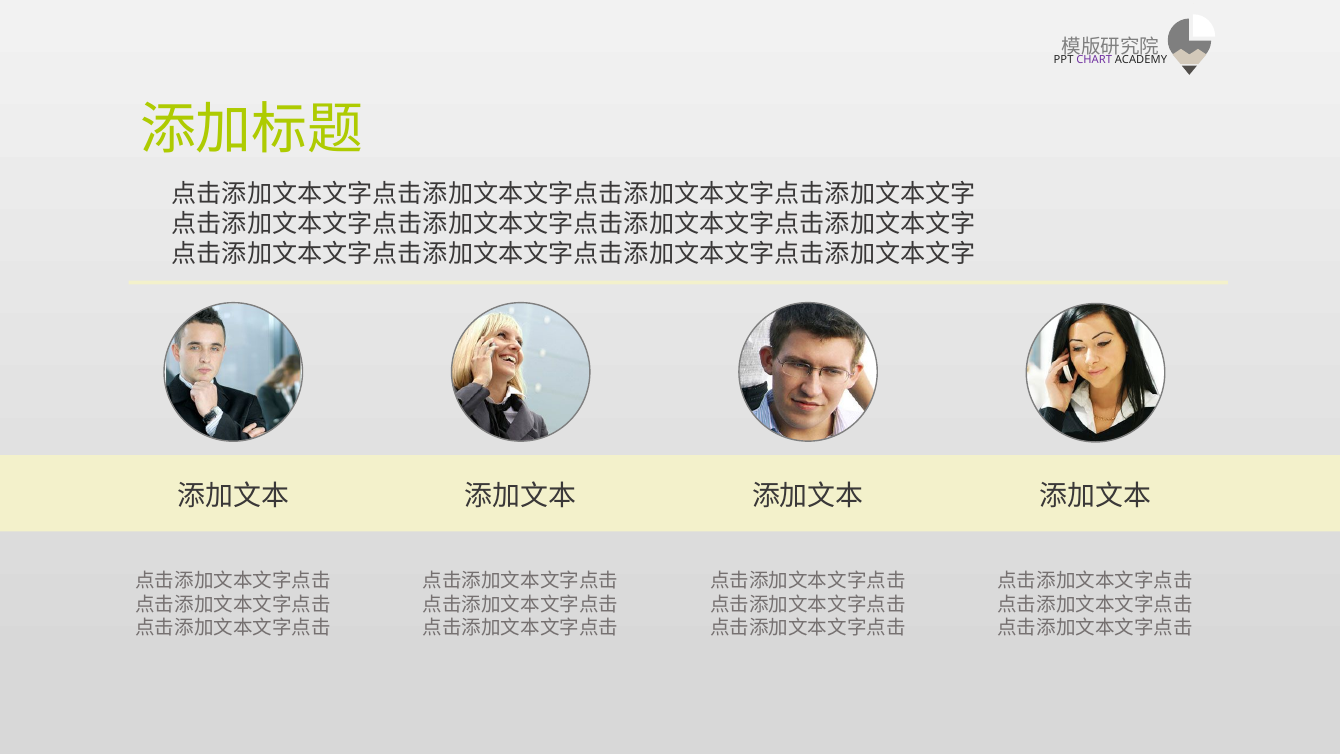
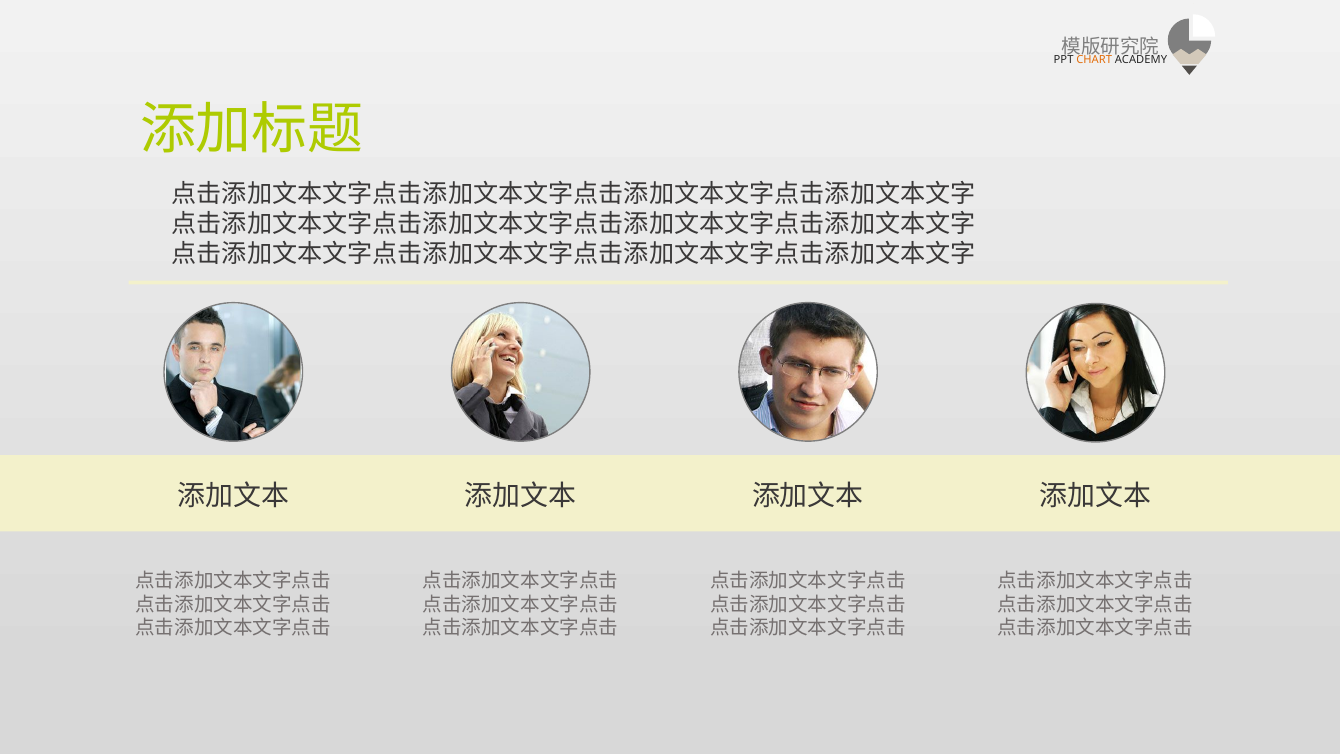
CHART colour: purple -> orange
